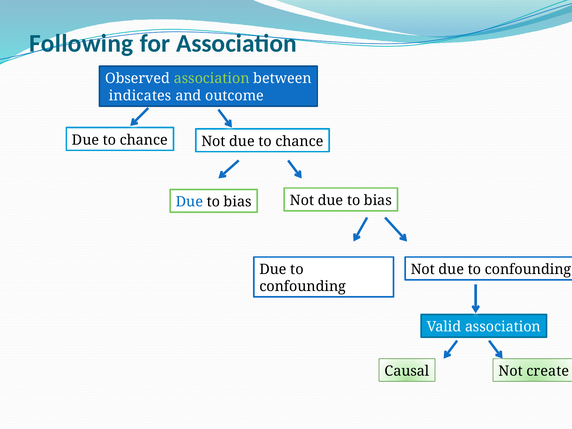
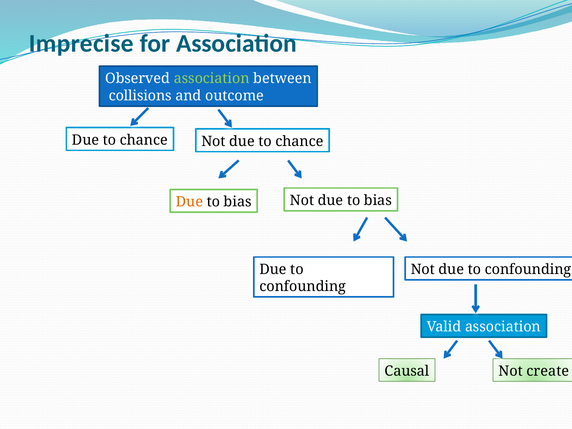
Following: Following -> Imprecise
indicates: indicates -> collisions
Due at (189, 202) colour: blue -> orange
